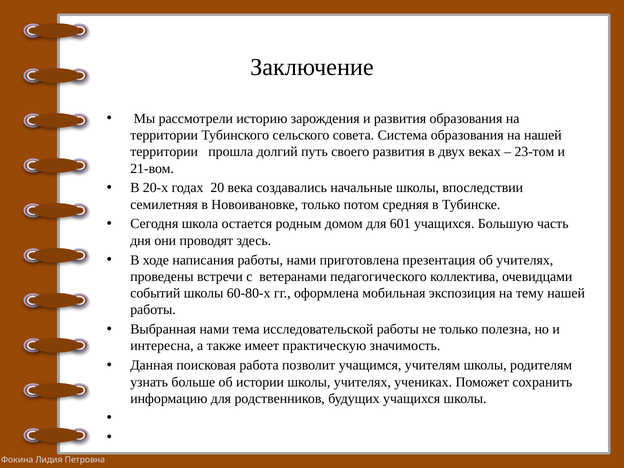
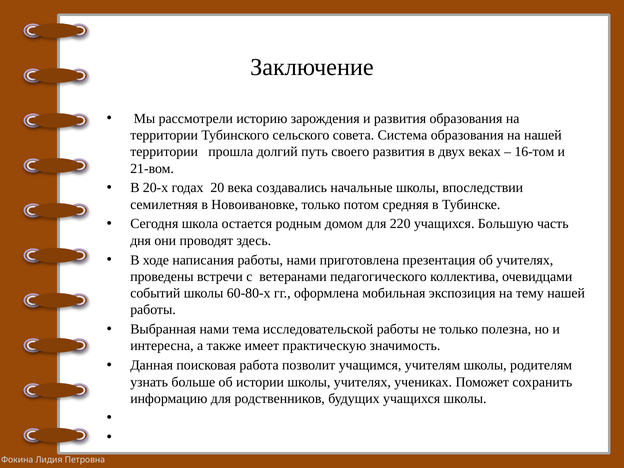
23-том: 23-том -> 16-том
601: 601 -> 220
